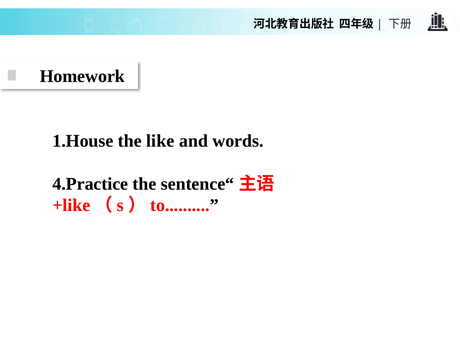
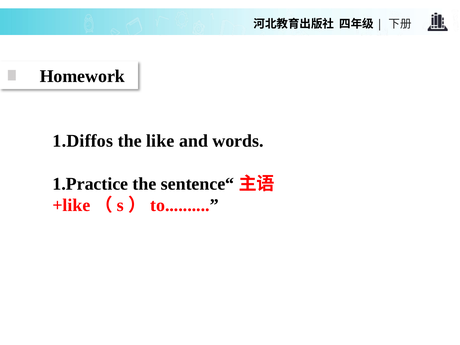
1.House: 1.House -> 1.Diffos
4.Practice: 4.Practice -> 1.Practice
